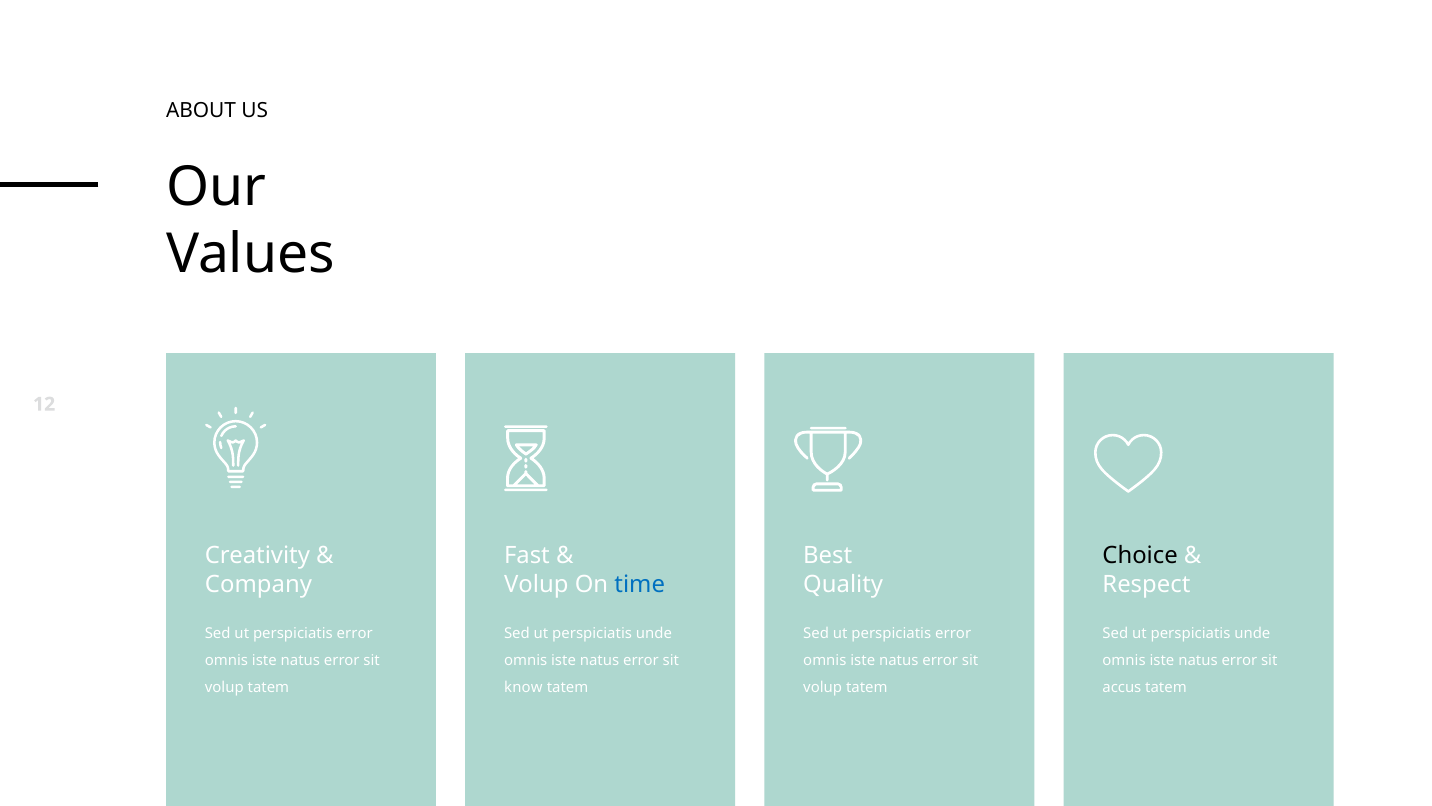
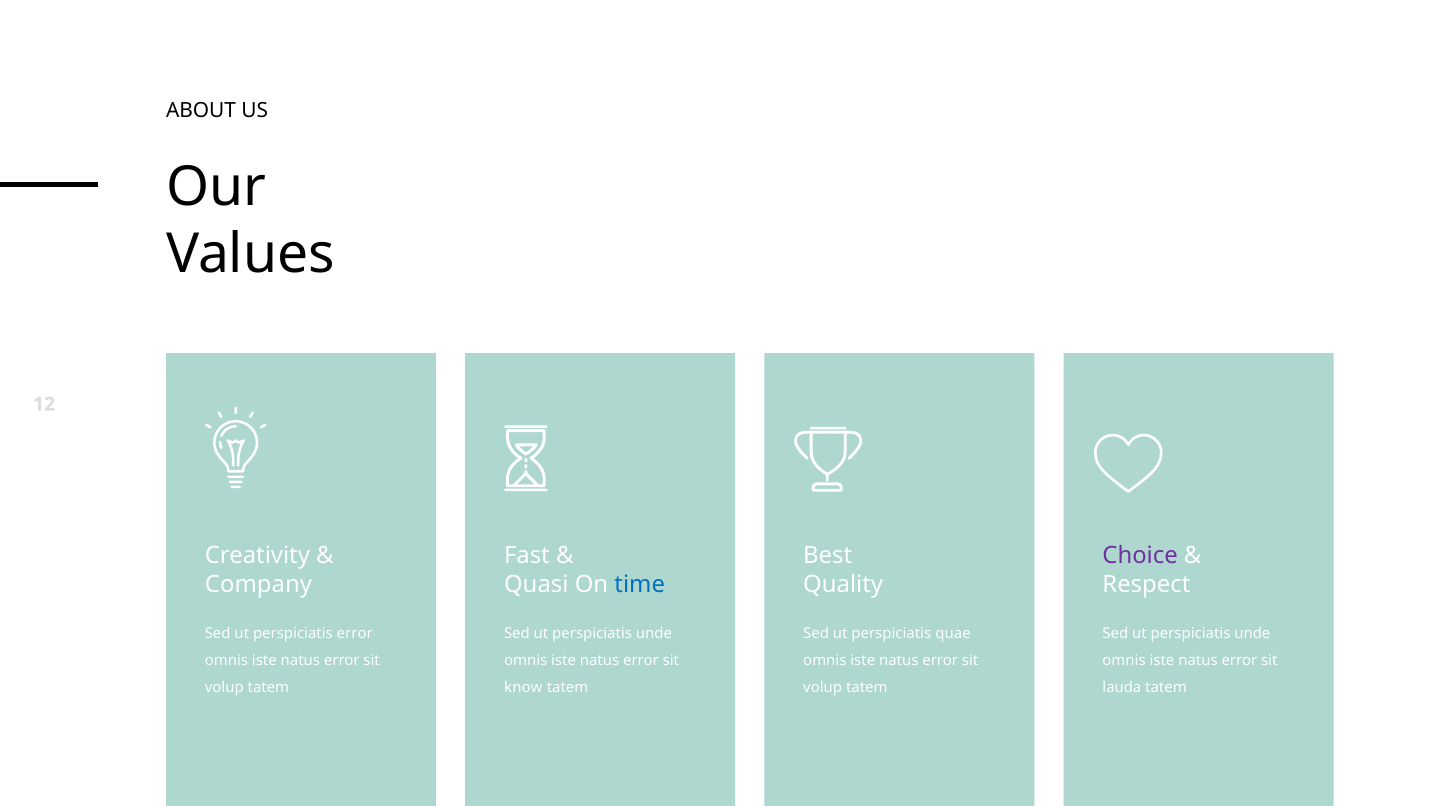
Choice colour: black -> purple
Volup at (536, 584): Volup -> Quasi
error at (953, 634): error -> quae
accus: accus -> lauda
